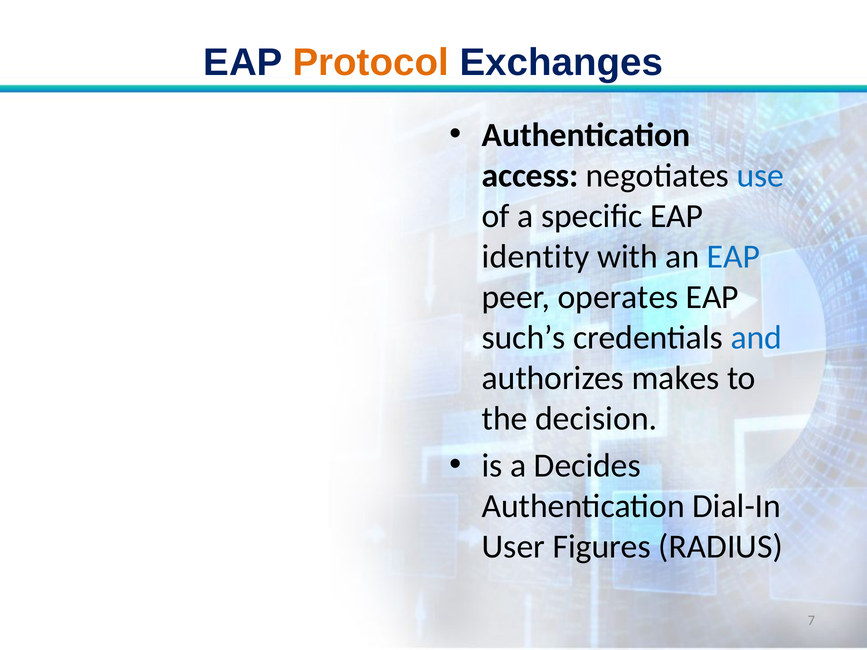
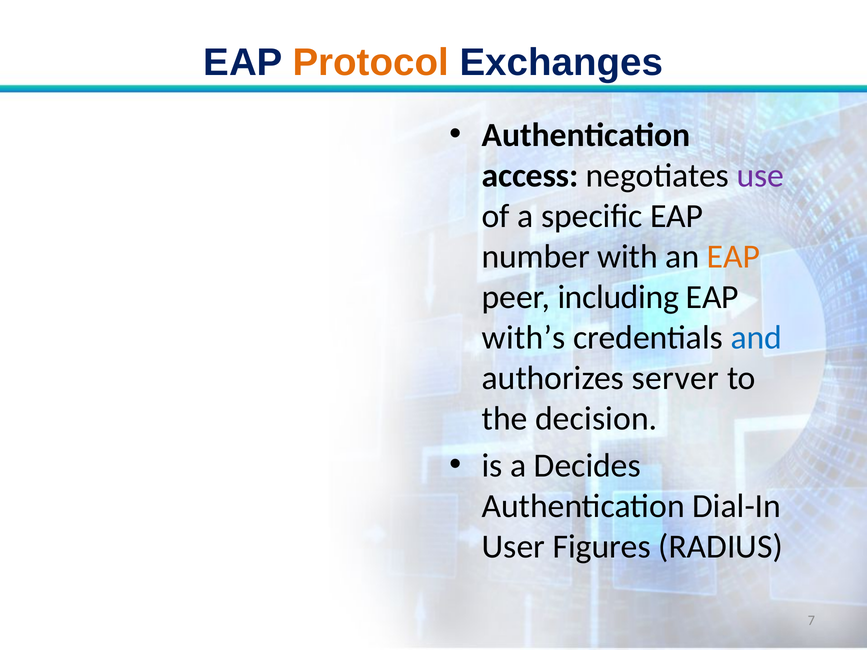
use colour: blue -> purple
identity: identity -> number
EAP at (733, 257) colour: blue -> orange
operates: operates -> including
such’s: such’s -> with’s
makes: makes -> server
